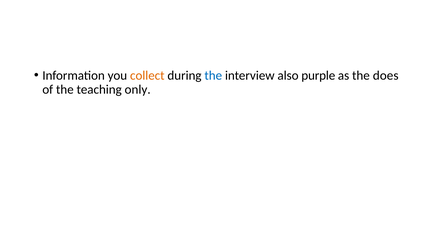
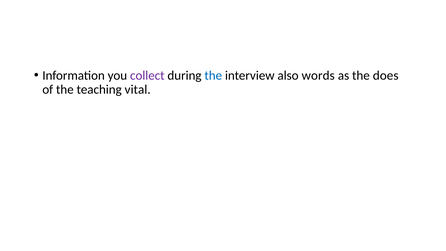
collect colour: orange -> purple
purple: purple -> words
only: only -> vital
